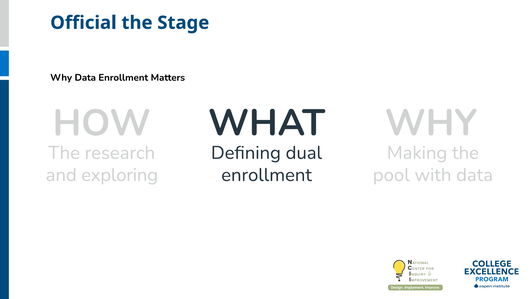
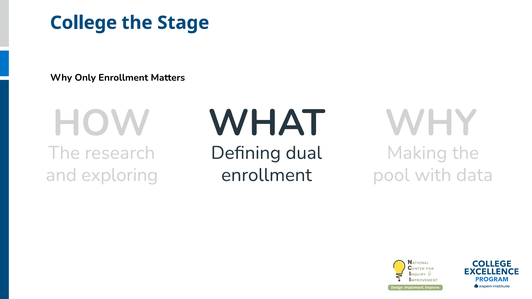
Official: Official -> College
Why Data: Data -> Only
